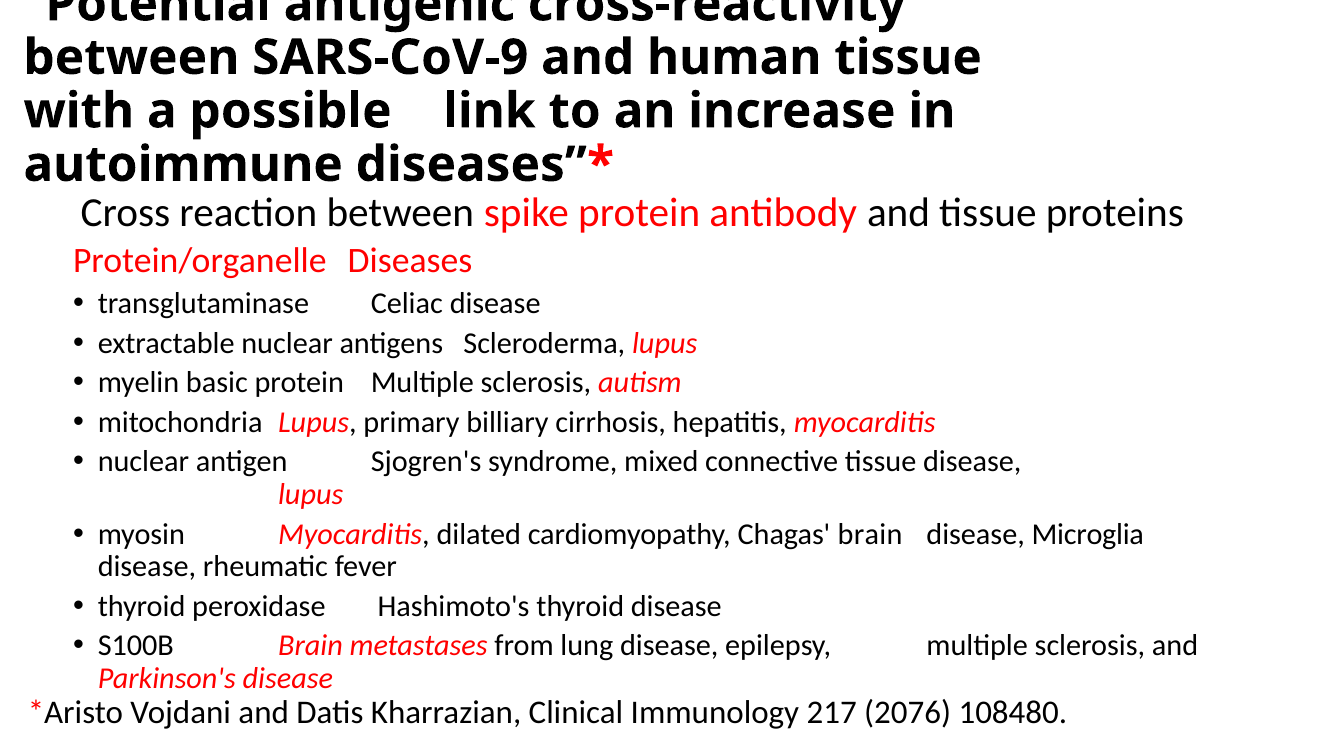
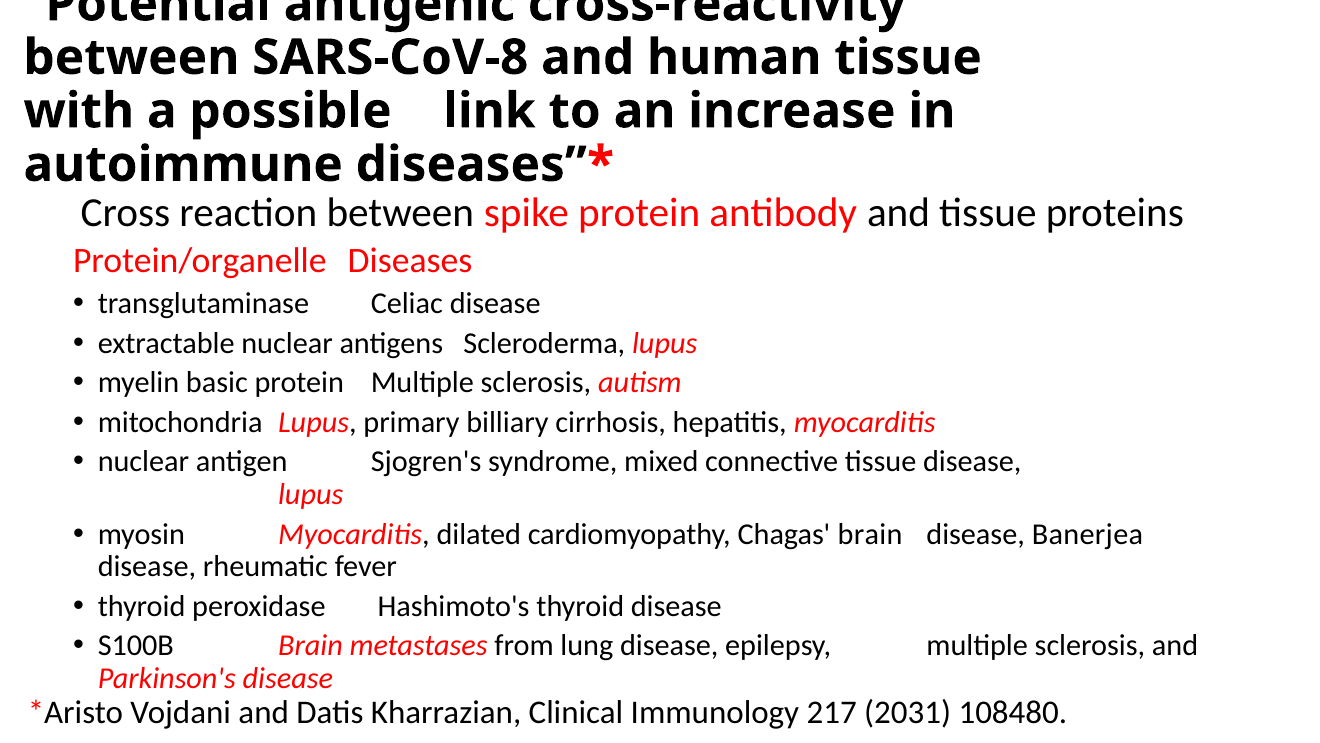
SARS-CoV-9: SARS-CoV-9 -> SARS-CoV-8
Microglia: Microglia -> Banerjea
2076: 2076 -> 2031
